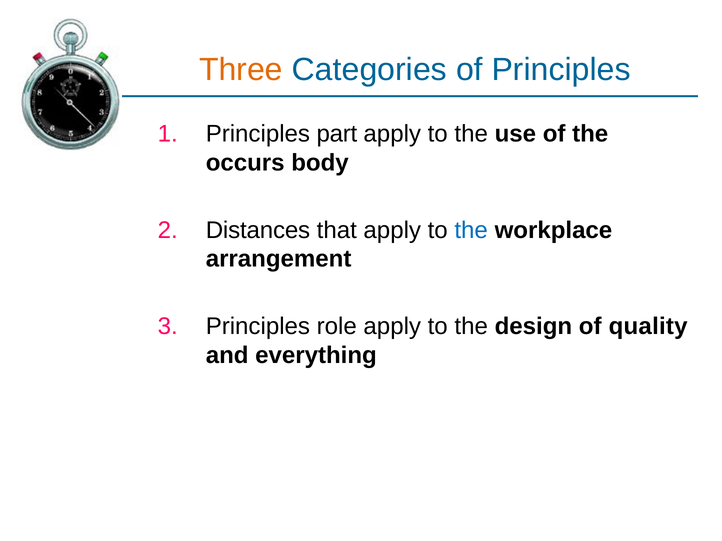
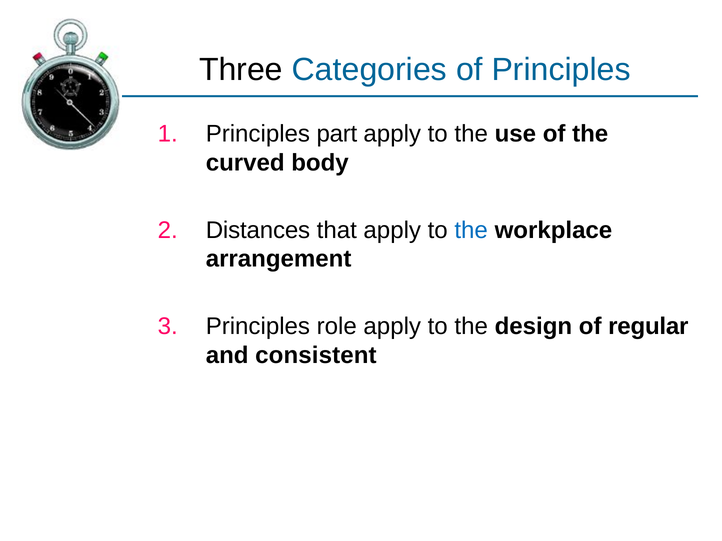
Three colour: orange -> black
occurs: occurs -> curved
quality: quality -> regular
everything: everything -> consistent
